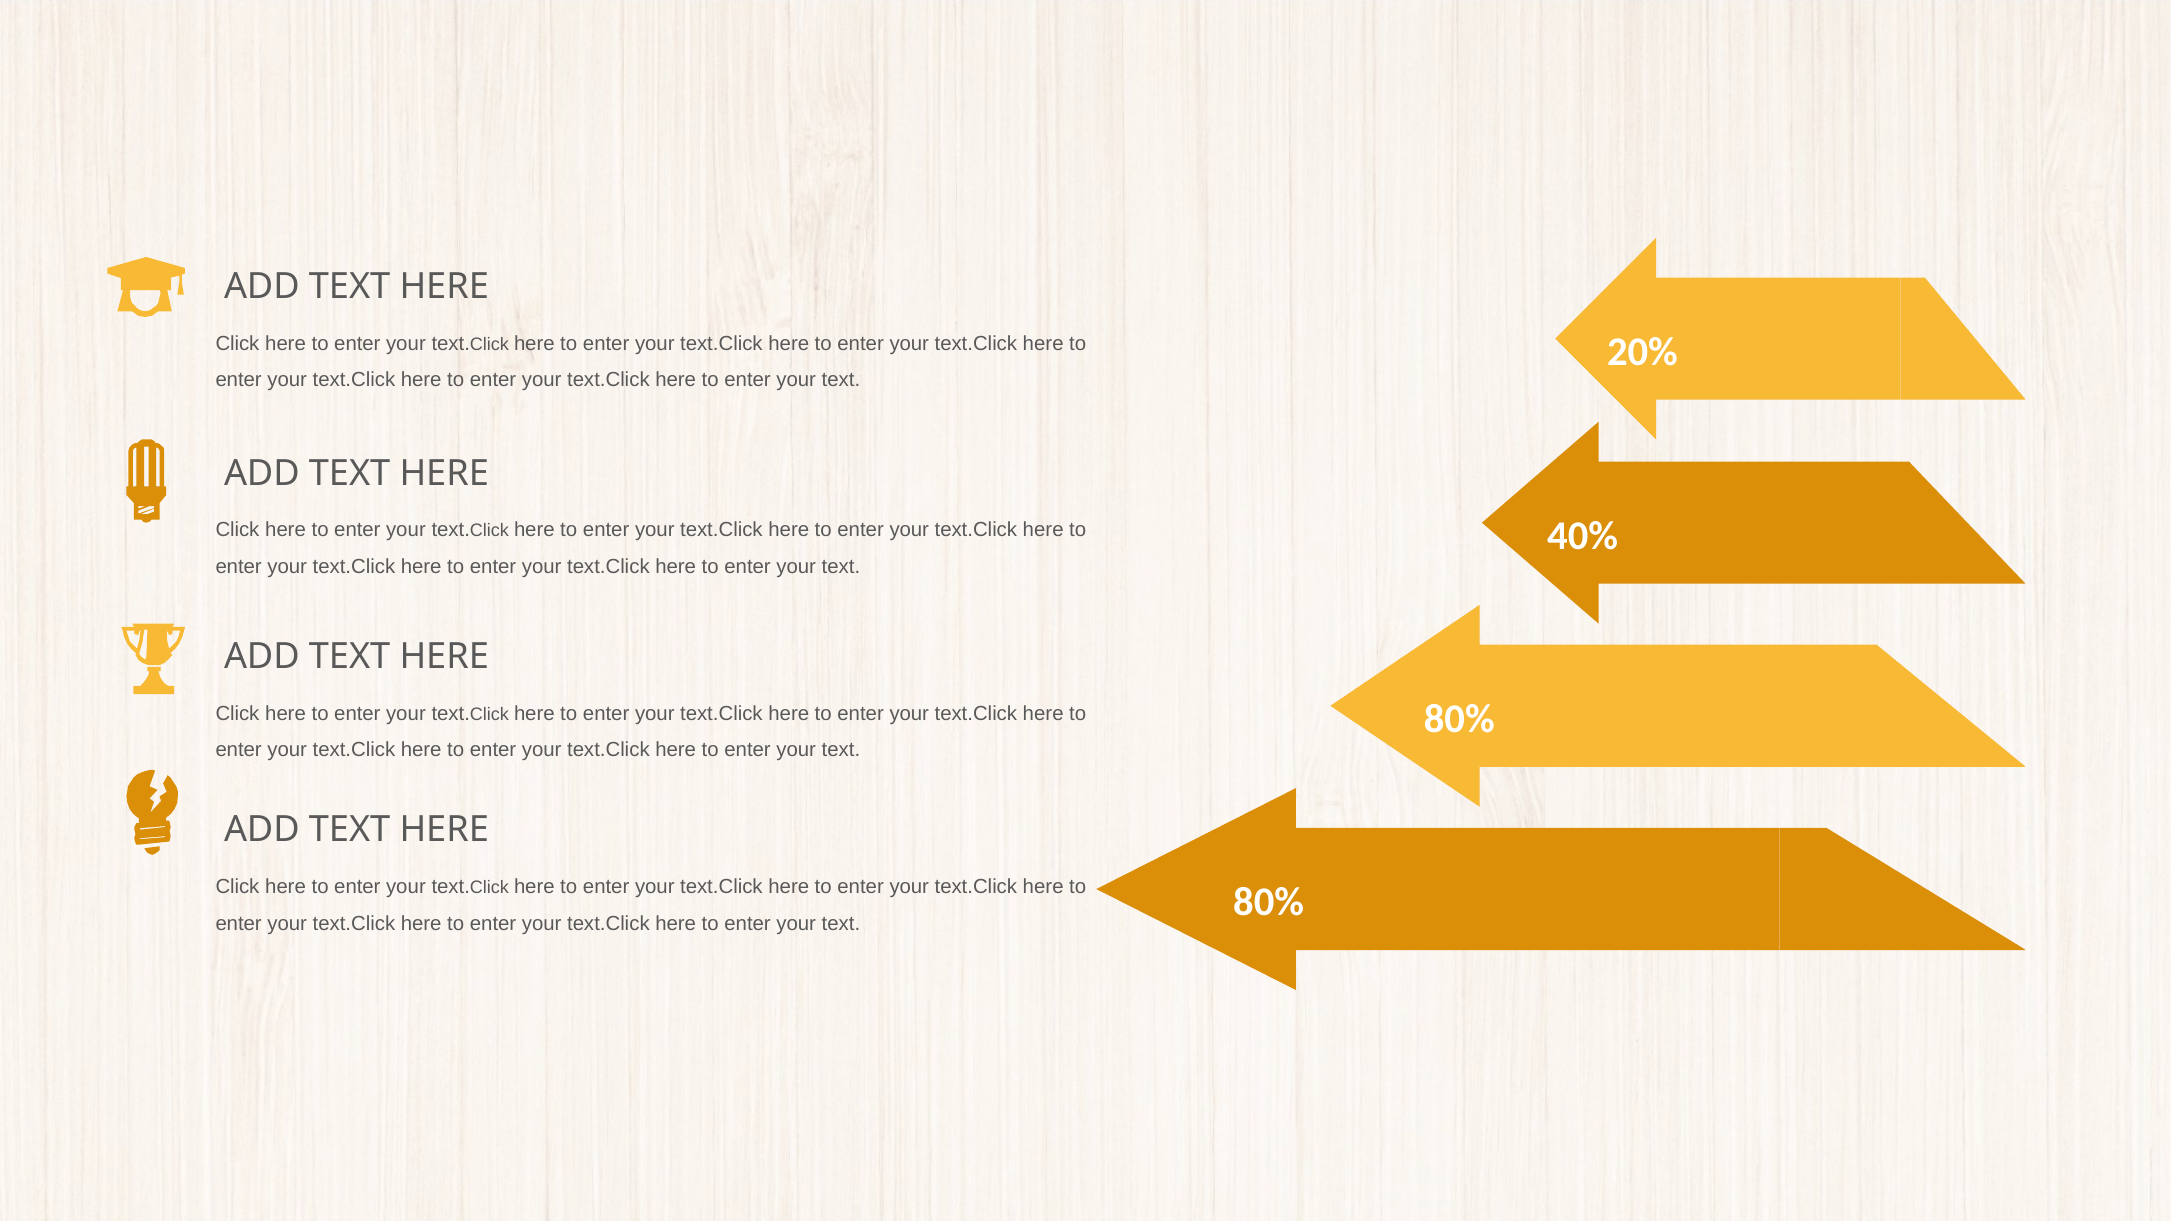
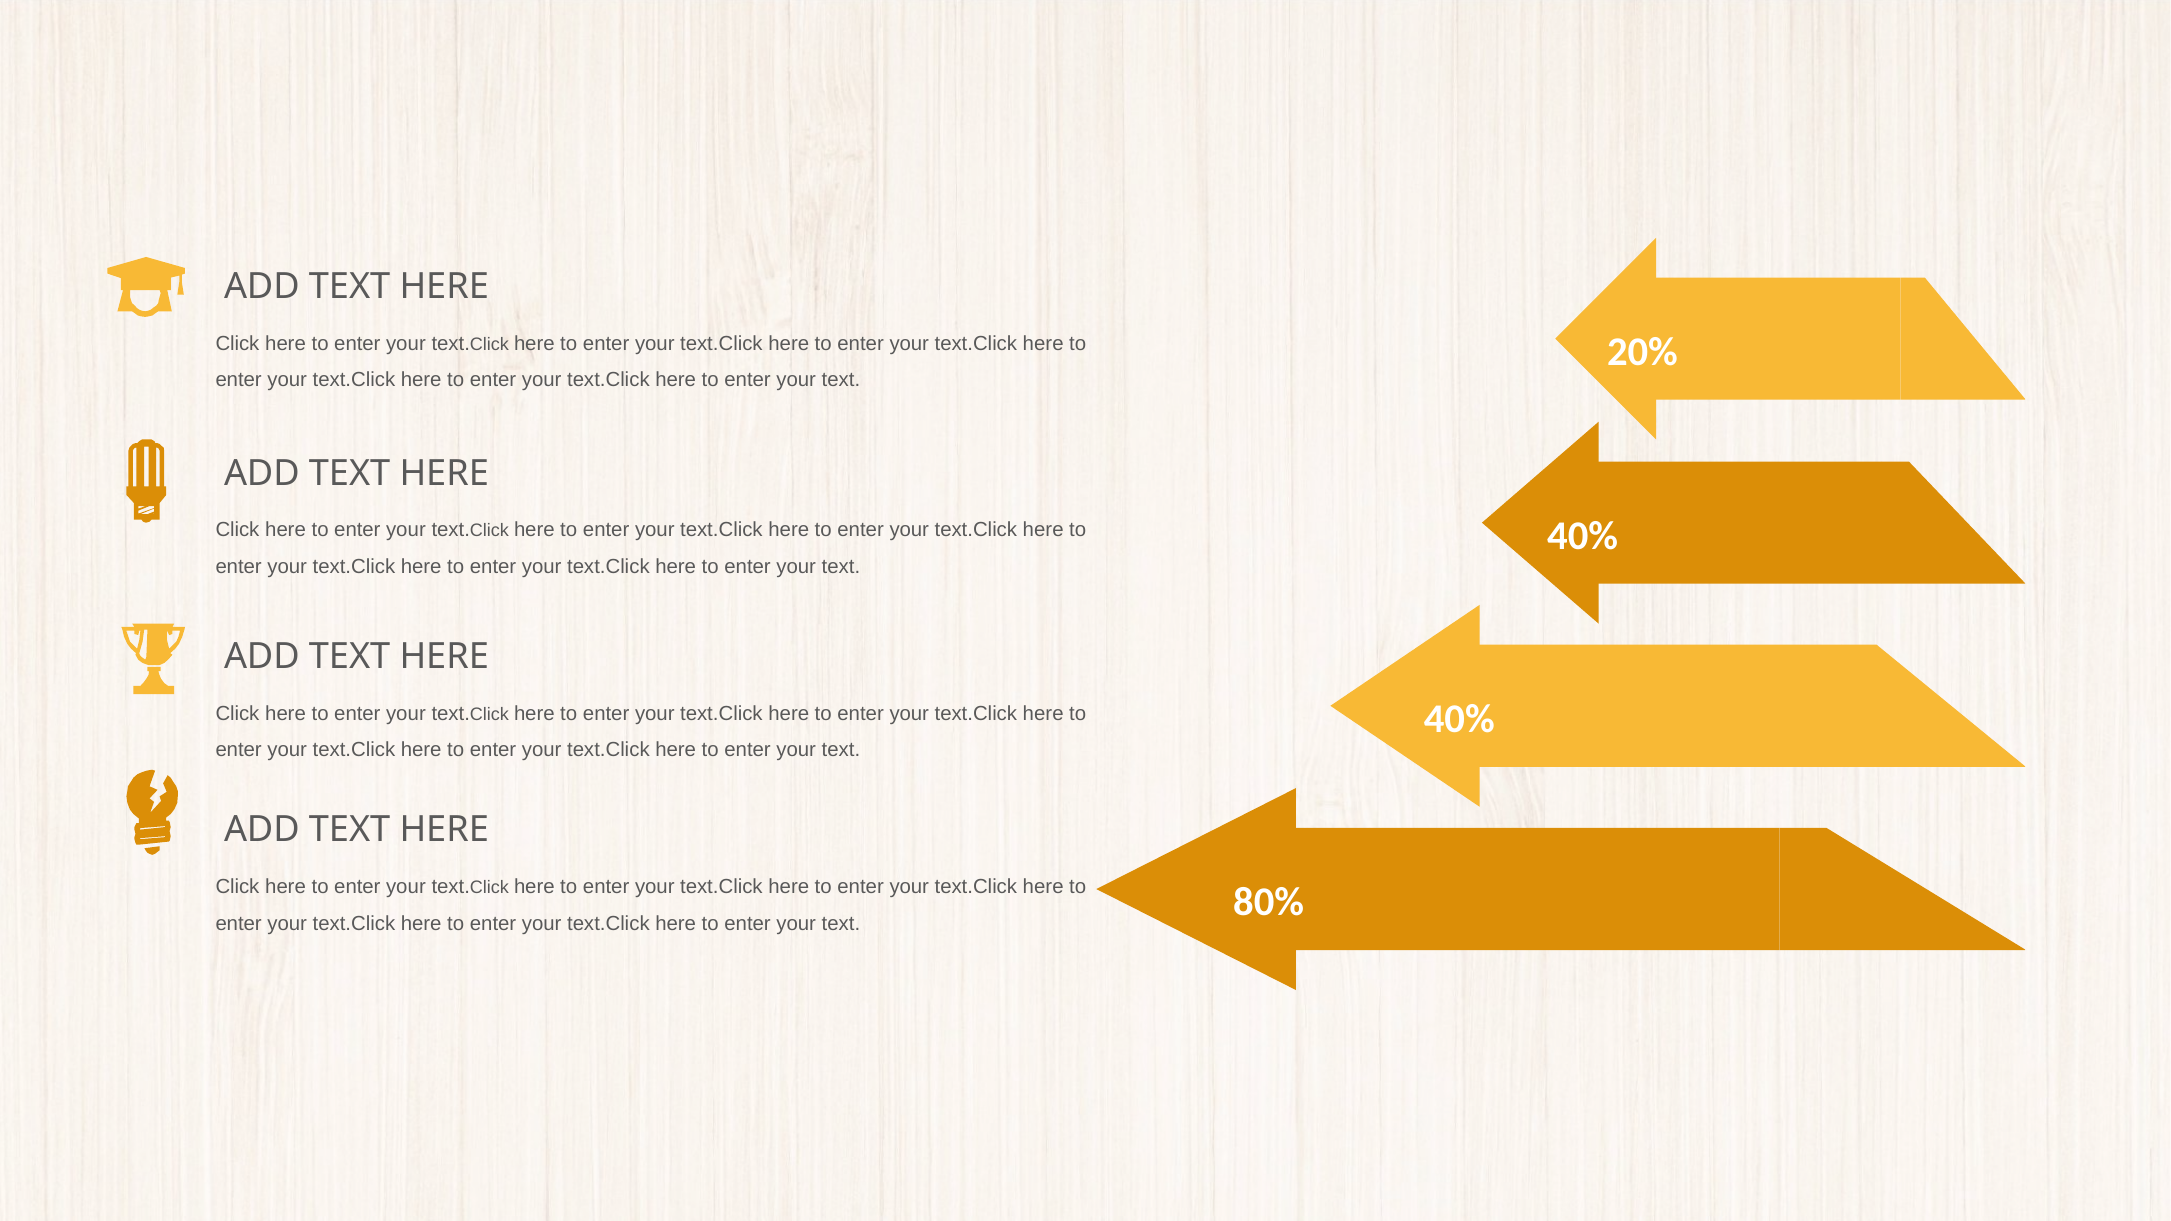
80% at (1459, 719): 80% -> 40%
